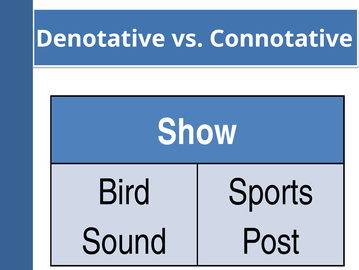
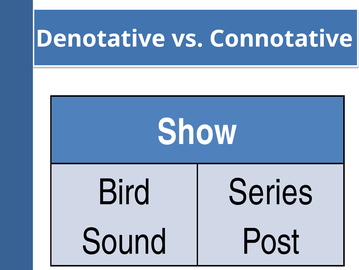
Sports: Sports -> Series
